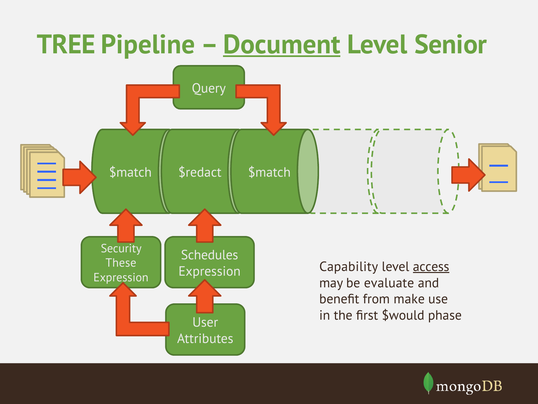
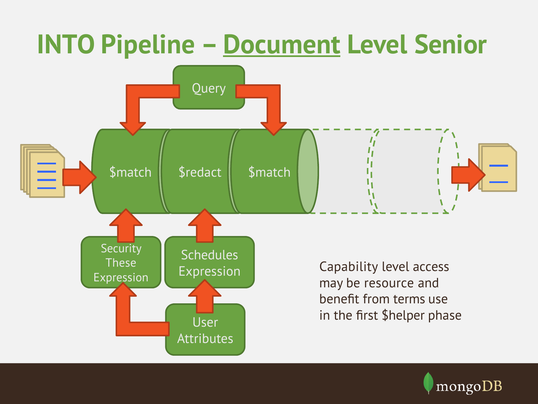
TREE: TREE -> INTO
access underline: present -> none
evaluate: evaluate -> resource
make: make -> terms
$would: $would -> $helper
